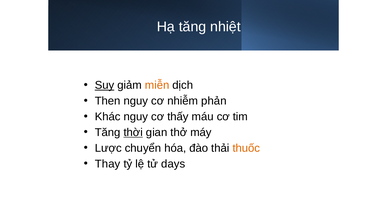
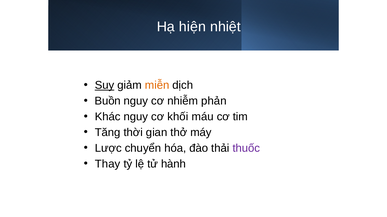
Hạ tăng: tăng -> hiện
Then: Then -> Buồn
thấy: thấy -> khối
thời underline: present -> none
thuốc colour: orange -> purple
days: days -> hành
